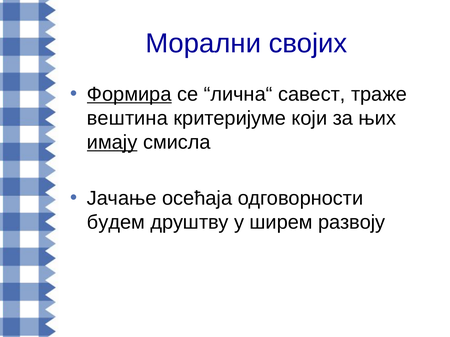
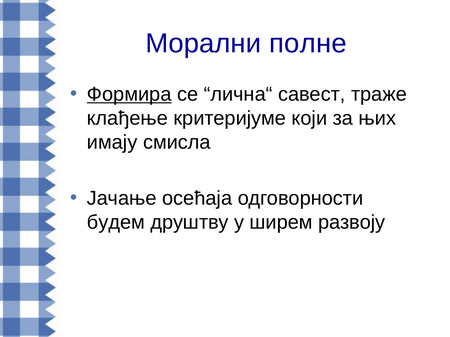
својих: својих -> полне
вештина: вештина -> клађење
имају underline: present -> none
